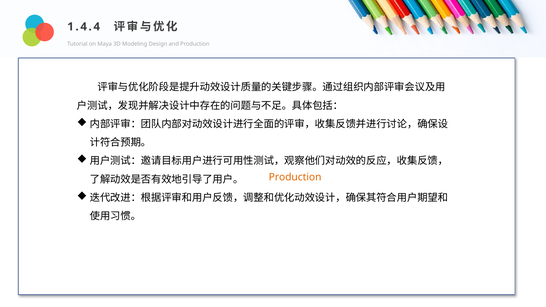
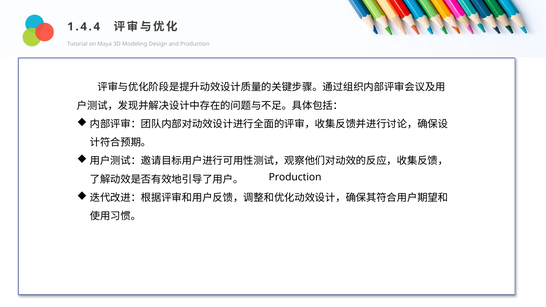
Production at (295, 177) colour: orange -> black
